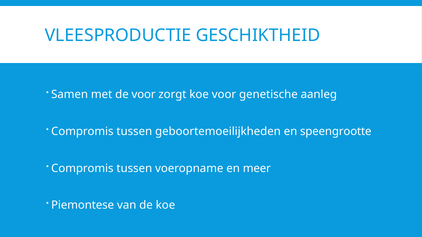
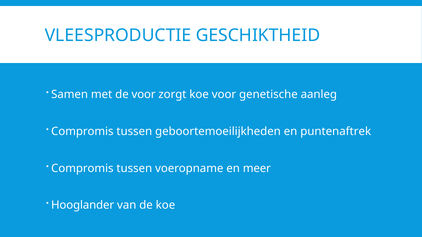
speengrootte: speengrootte -> puntenaftrek
Piemontese: Piemontese -> Hooglander
